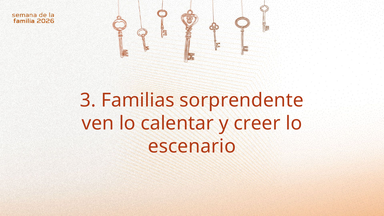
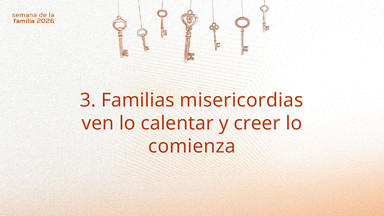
sorprendente: sorprendente -> misericordias
escenario: escenario -> comienza
